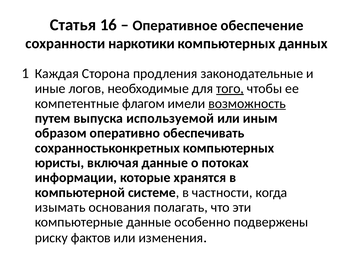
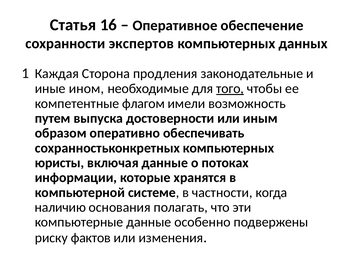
наркотики: наркотики -> экспертов
логов: логов -> ином
возможность underline: present -> none
используемой: используемой -> достоверности
изымать: изымать -> наличию
